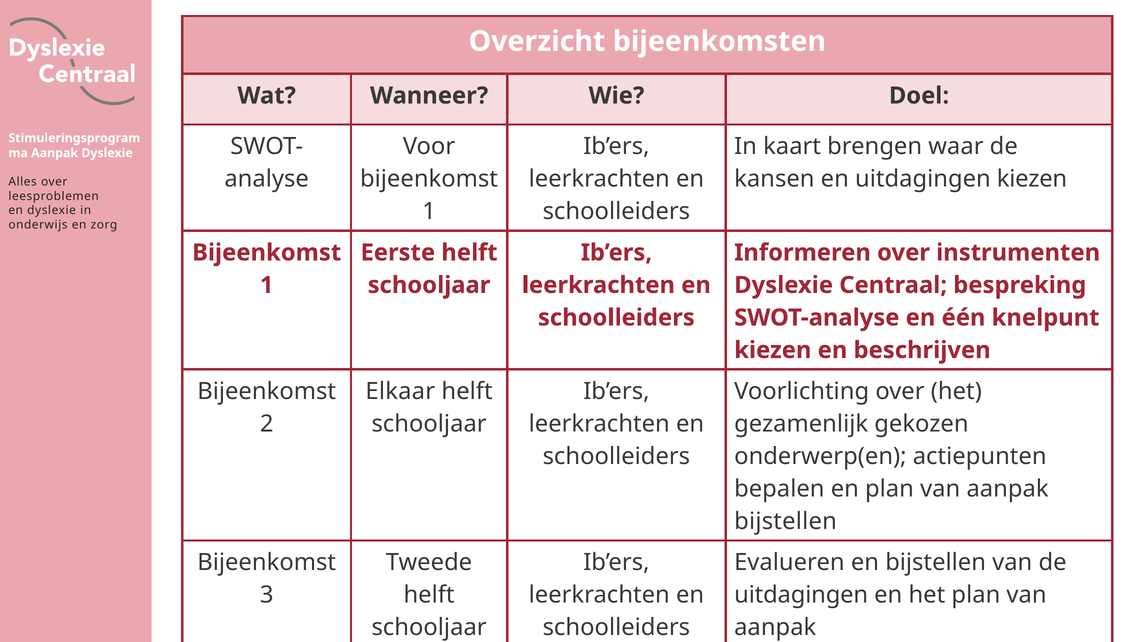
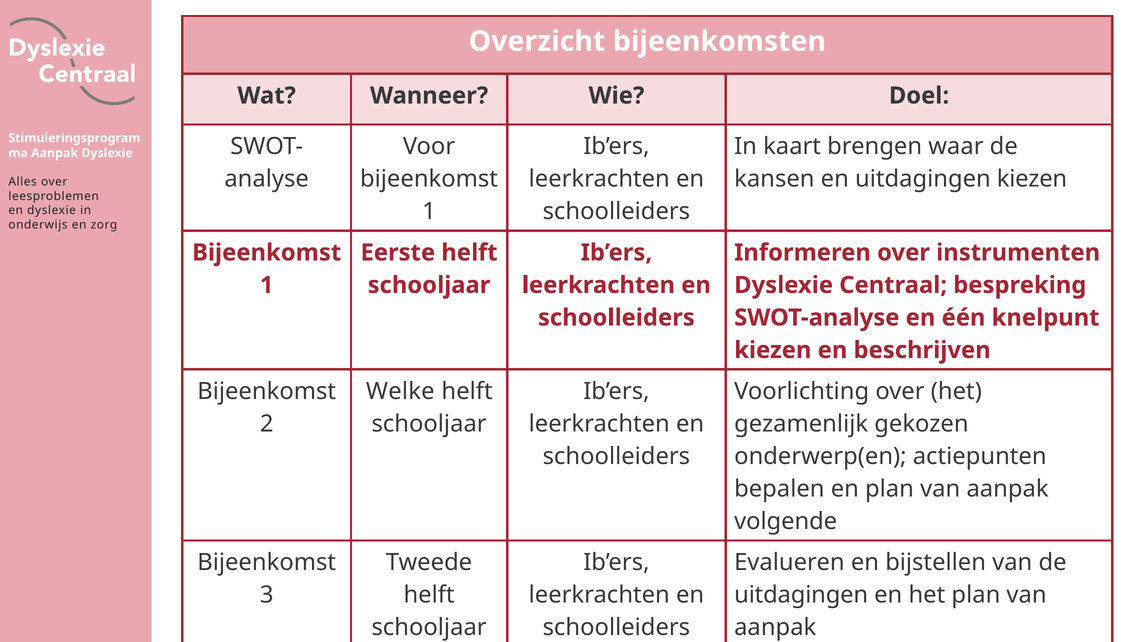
Elkaar: Elkaar -> Welke
bijstellen at (786, 521): bijstellen -> volgende
